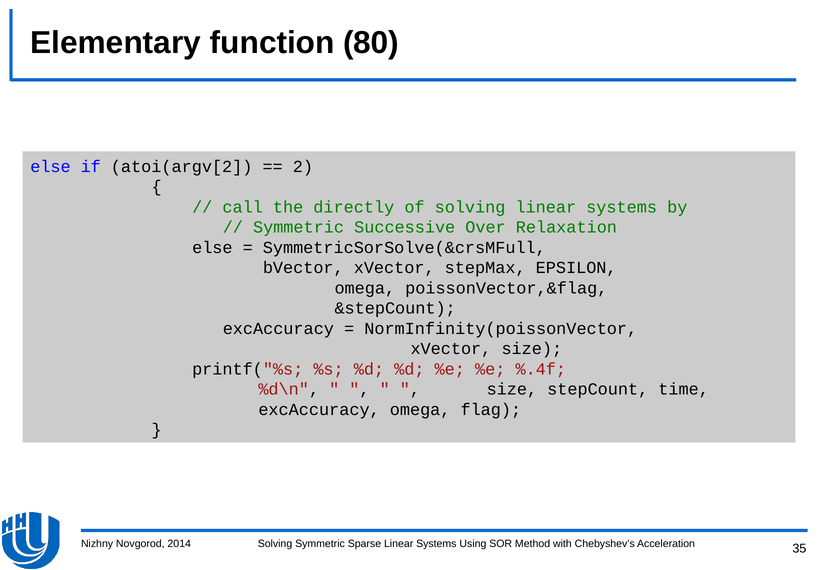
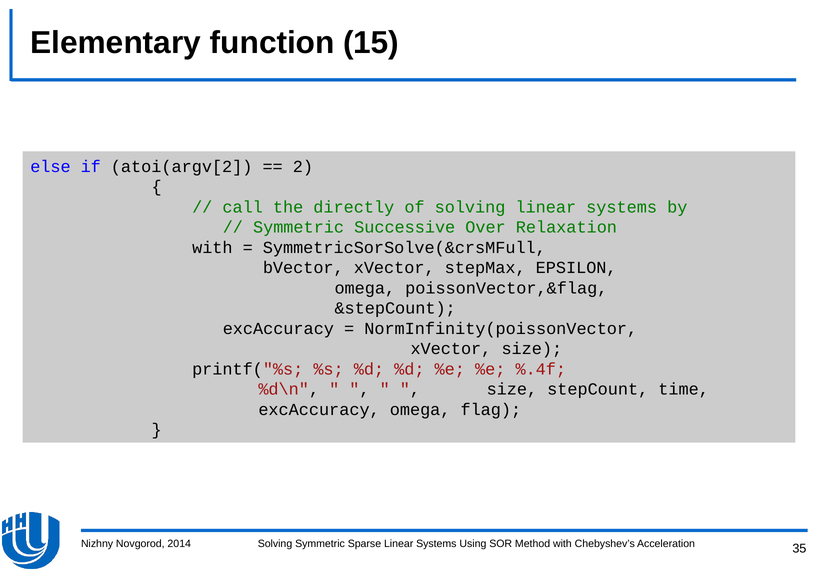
80: 80 -> 15
else at (212, 248): else -> with
